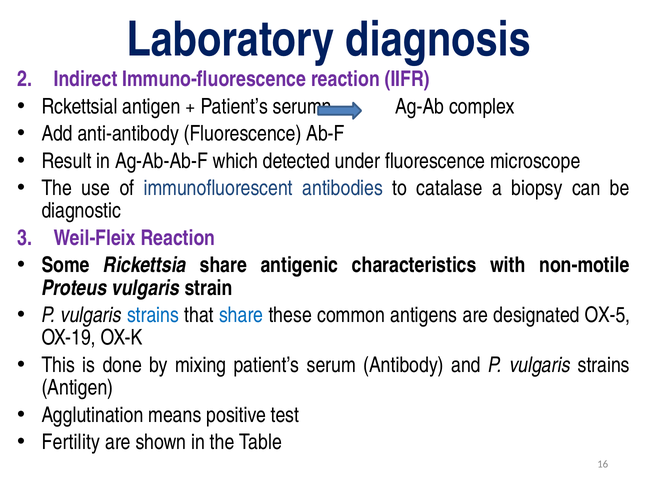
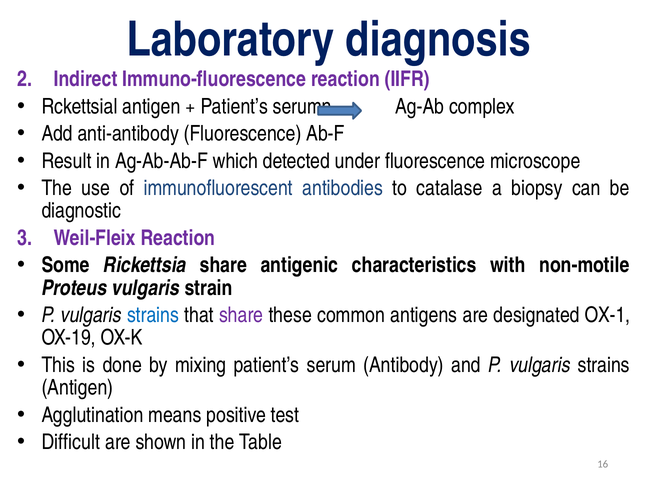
share at (241, 315) colour: blue -> purple
OX-5: OX-5 -> OX-1
Fertility: Fertility -> Difficult
